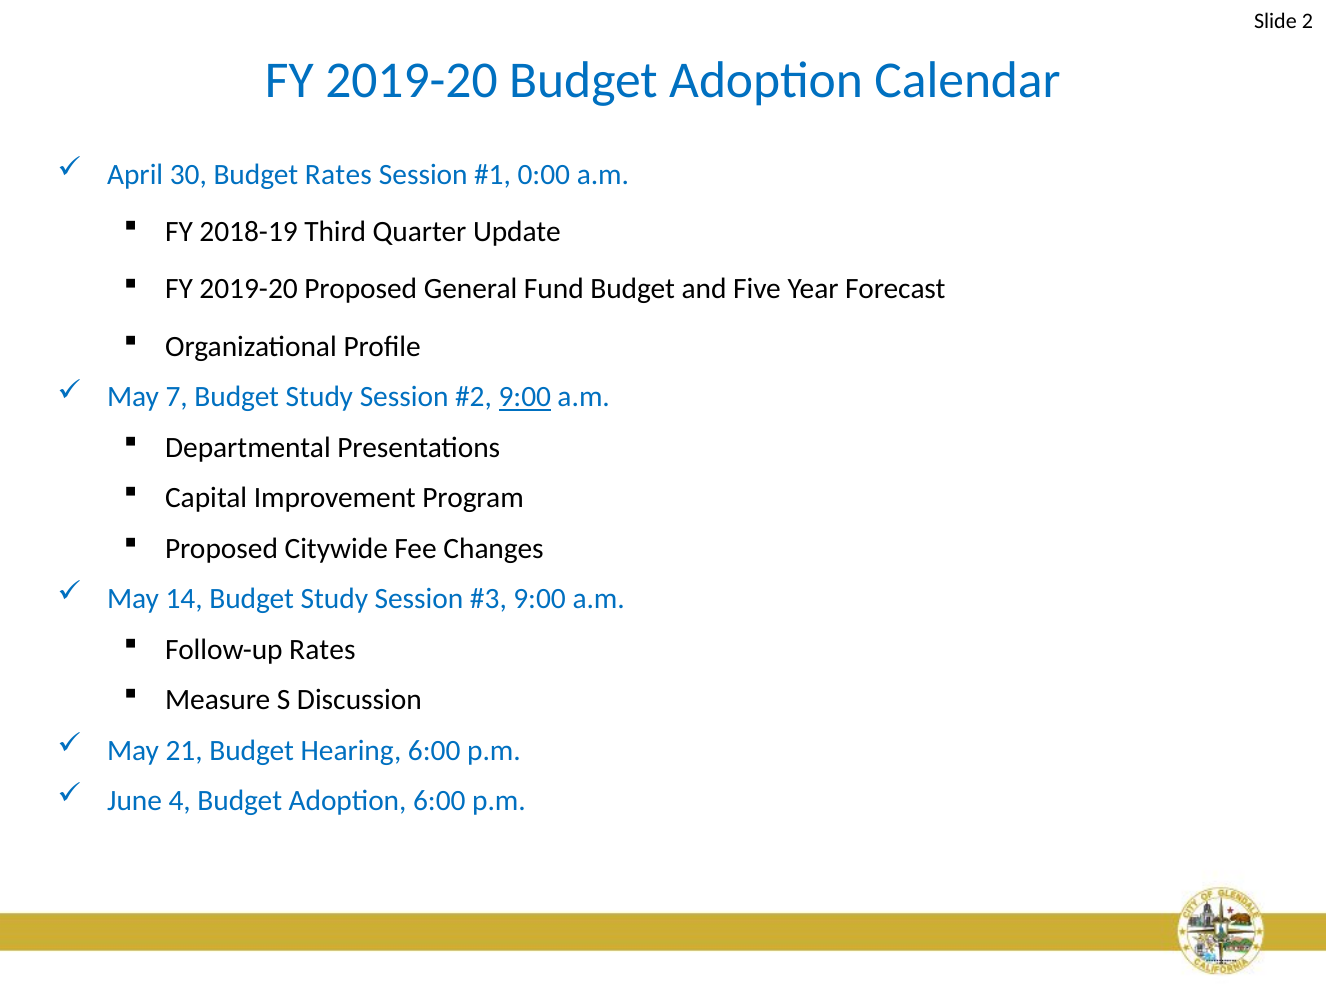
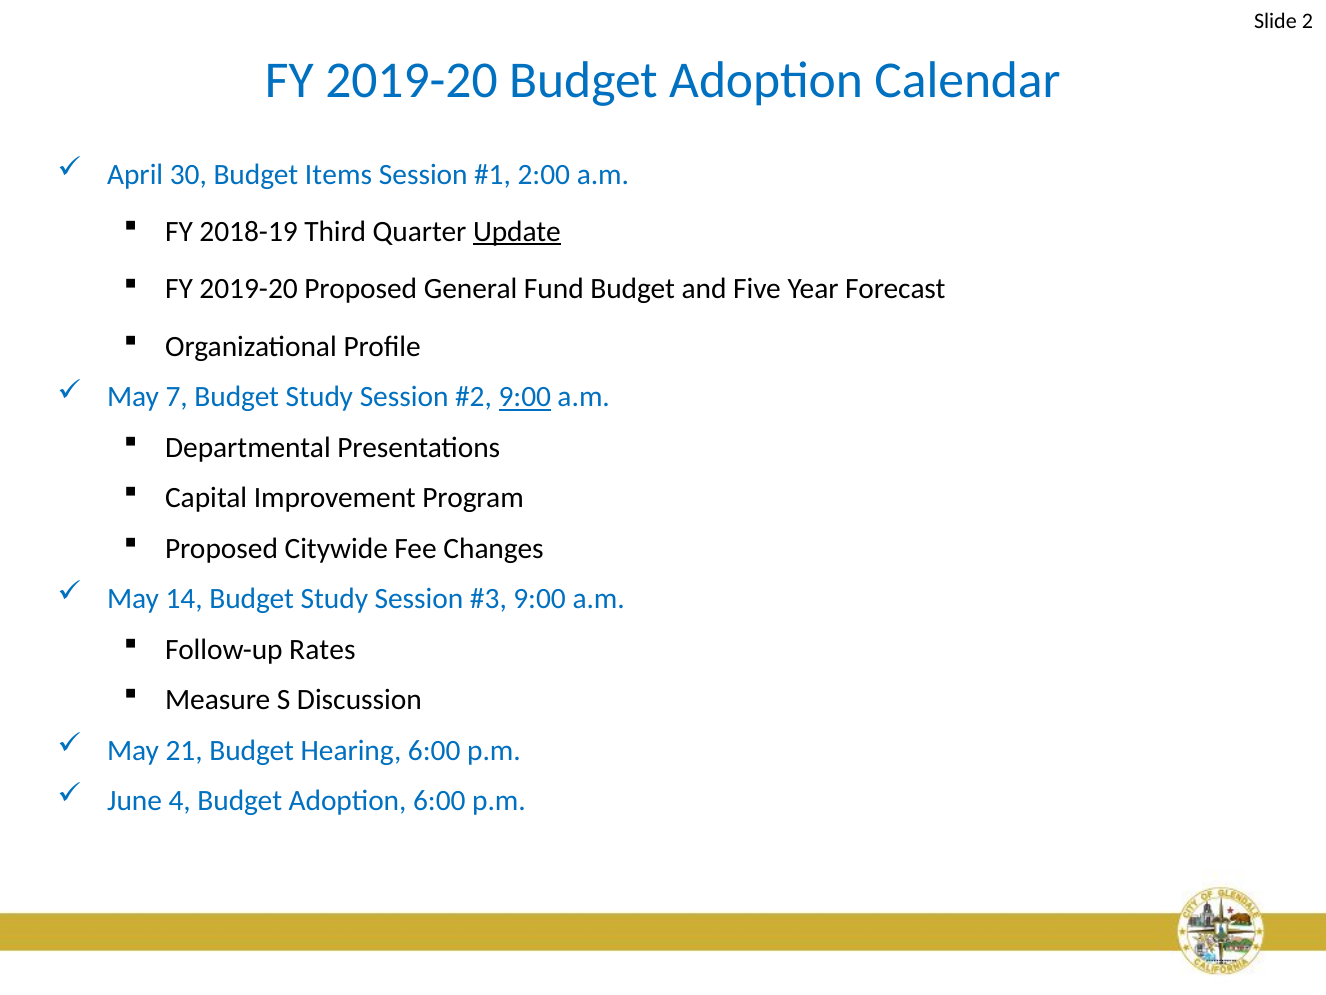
Budget Rates: Rates -> Items
0:00: 0:00 -> 2:00
Update underline: none -> present
